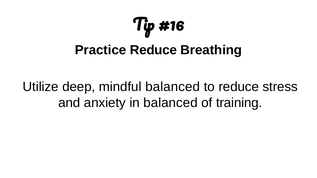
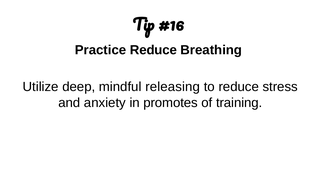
mindful balanced: balanced -> releasing
in balanced: balanced -> promotes
